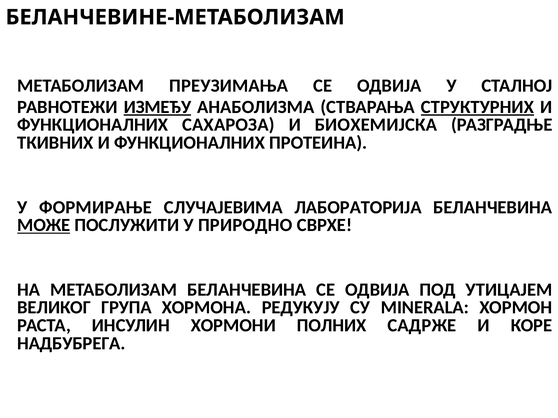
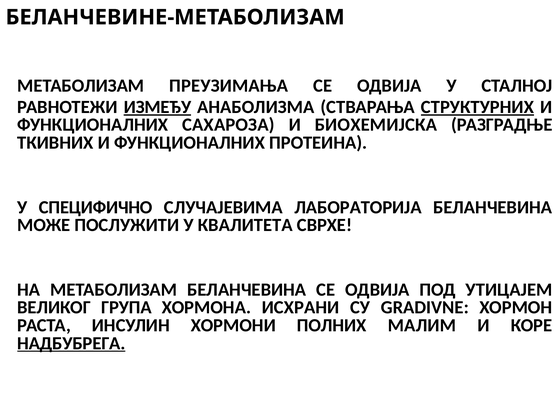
ФОРМИРАЊЕ: ФОРМИРАЊЕ -> СПЕЦИФИЧНО
МОЖЕ underline: present -> none
ПРИРОДНО: ПРИРОДНО -> КВАЛИТЕТА
РЕДУКУЈУ: РЕДУКУЈУ -> ИСХРАНИ
MINERALA: MINERALA -> GRADIVNE
САДРЖЕ: САДРЖЕ -> МАЛИМ
НАДБУБРЕГА underline: none -> present
